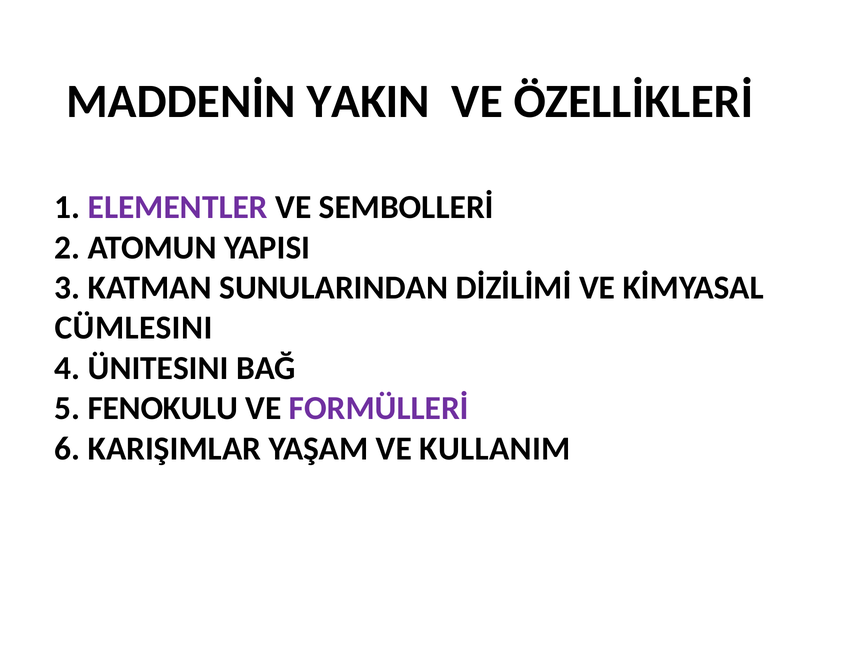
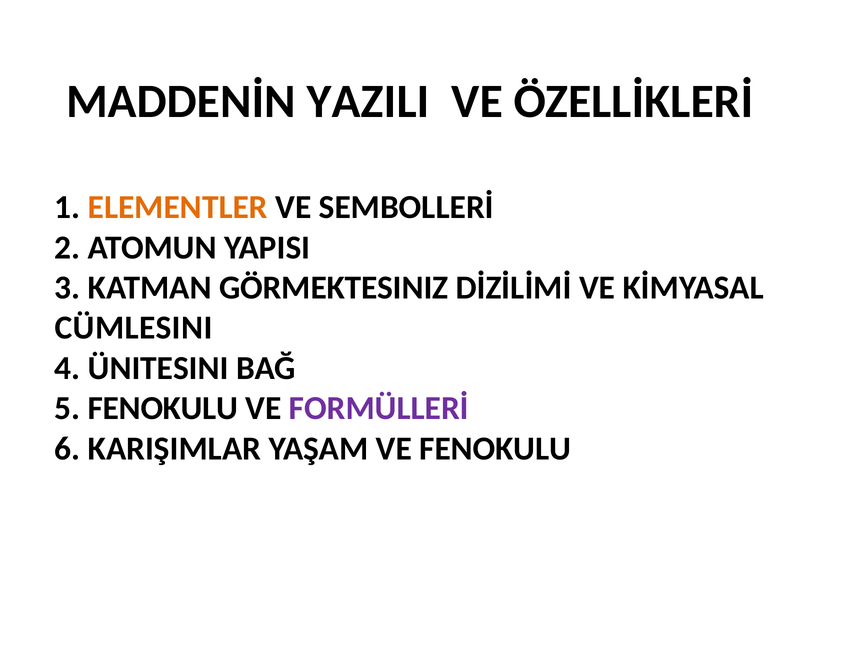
YAKIN: YAKIN -> YAZILI
ELEMENTLER colour: purple -> orange
SUNULARINDAN: SUNULARINDAN -> GÖRMEKTESINIZ
VE KULLANIM: KULLANIM -> FENOKULU
